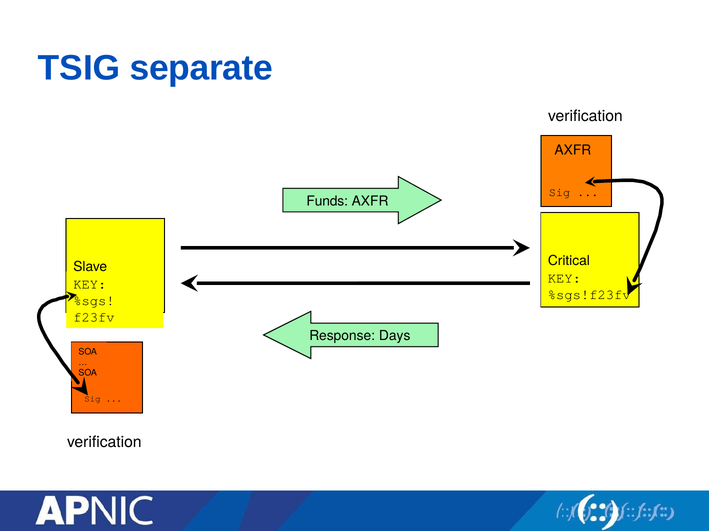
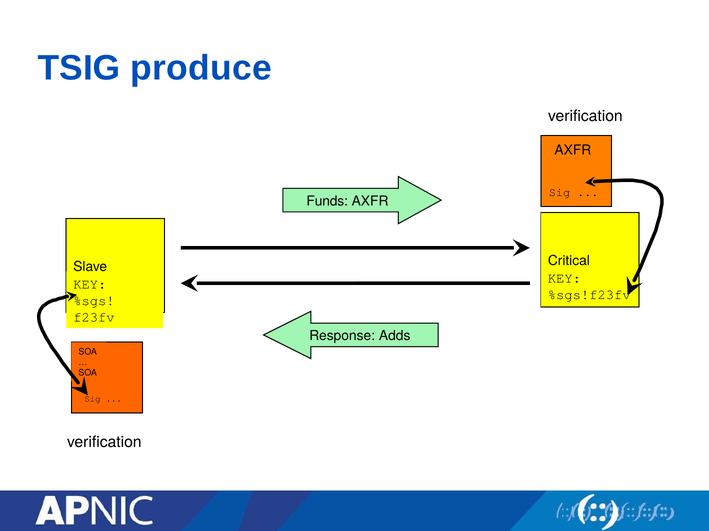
separate: separate -> produce
Days: Days -> Adds
